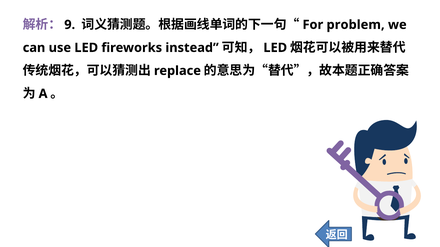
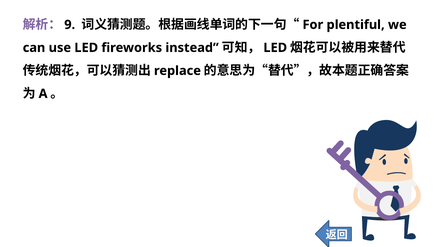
problem: problem -> plentiful
